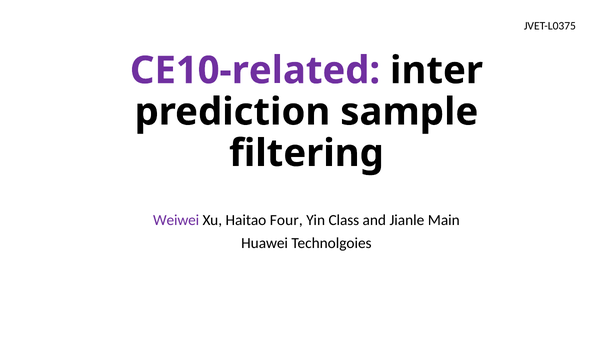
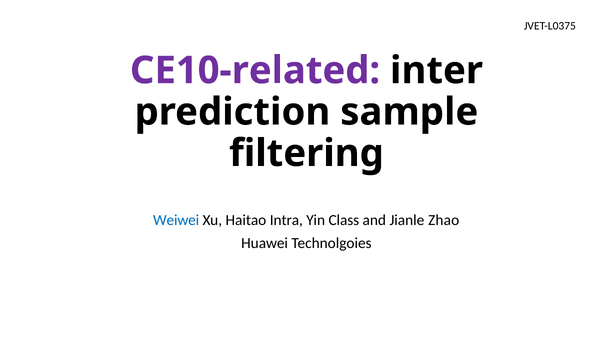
Weiwei colour: purple -> blue
Four: Four -> Intra
Main: Main -> Zhao
